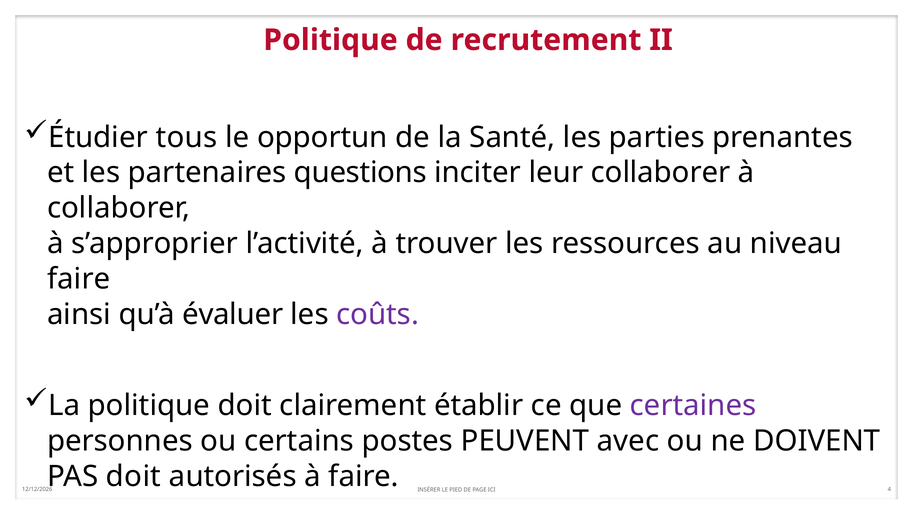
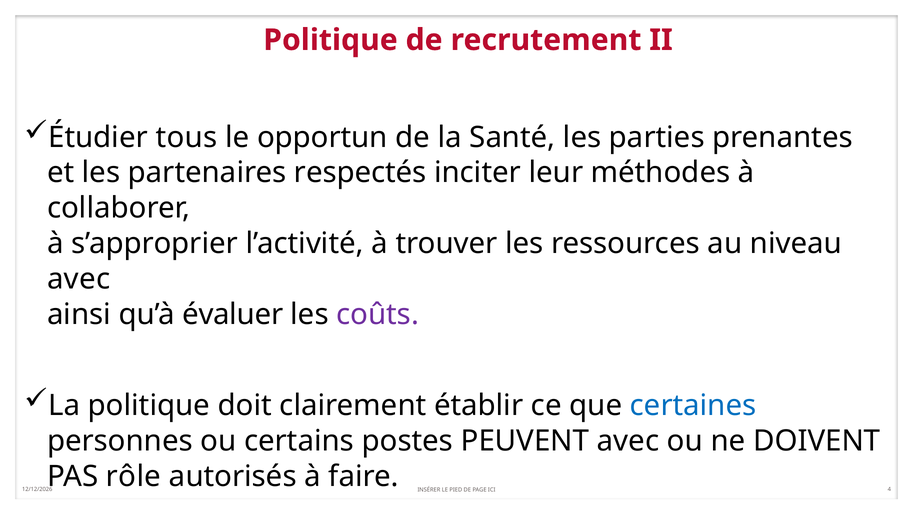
questions: questions -> respectés
leur collaborer: collaborer -> méthodes
faire at (79, 279): faire -> avec
certaines colour: purple -> blue
PAS doit: doit -> rôle
